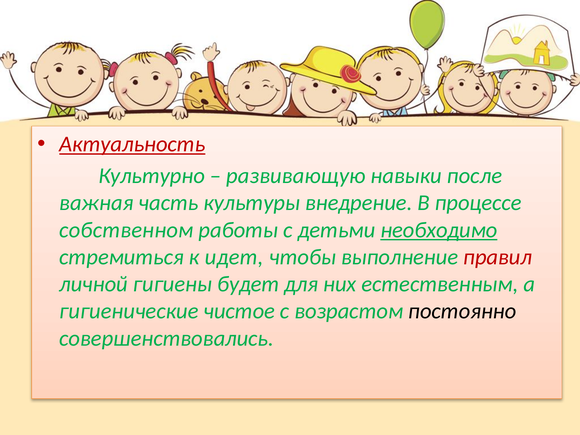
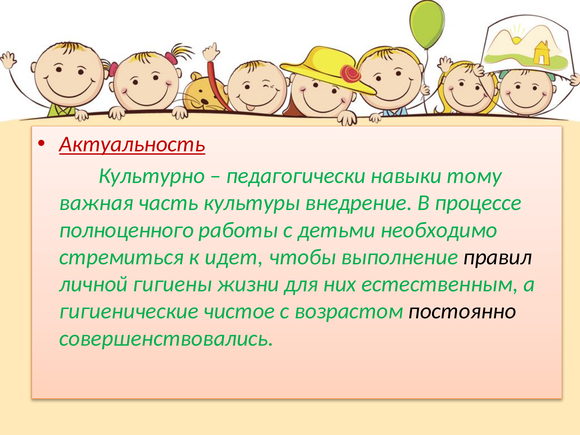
развивающую: развивающую -> педагогически
после: после -> тому
собственном: собственном -> полноценного
необходимо underline: present -> none
правил colour: red -> black
будет: будет -> жизни
